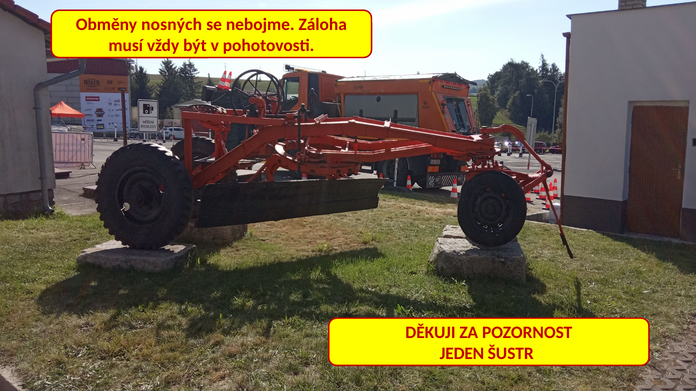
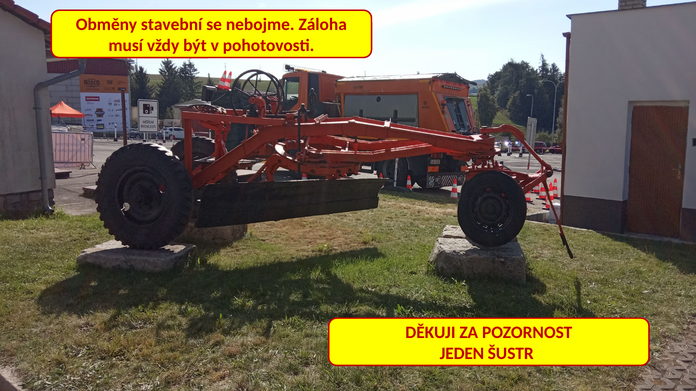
nosných: nosných -> stavební
